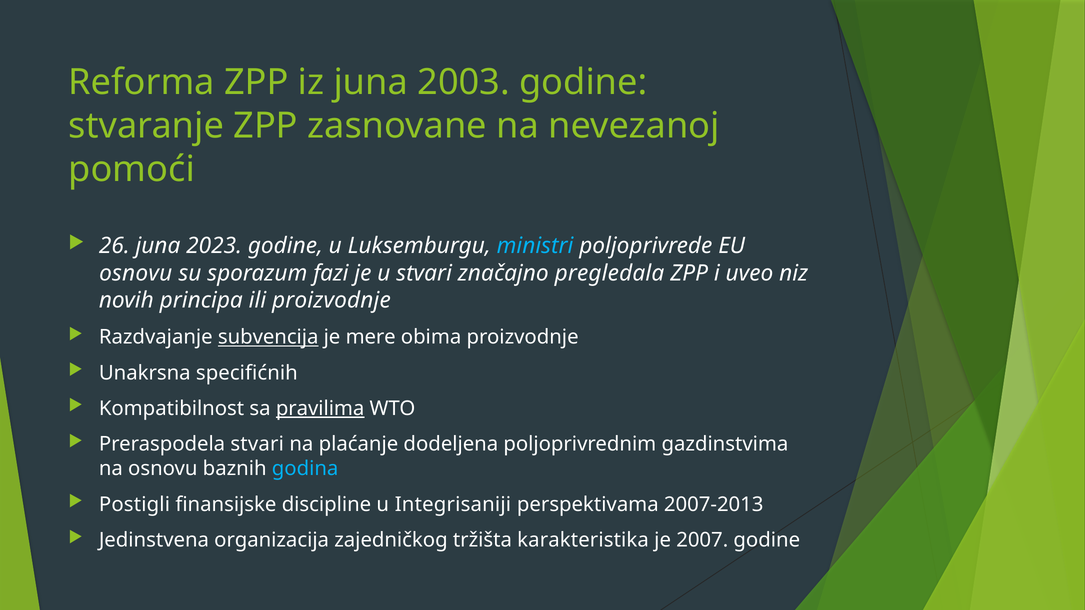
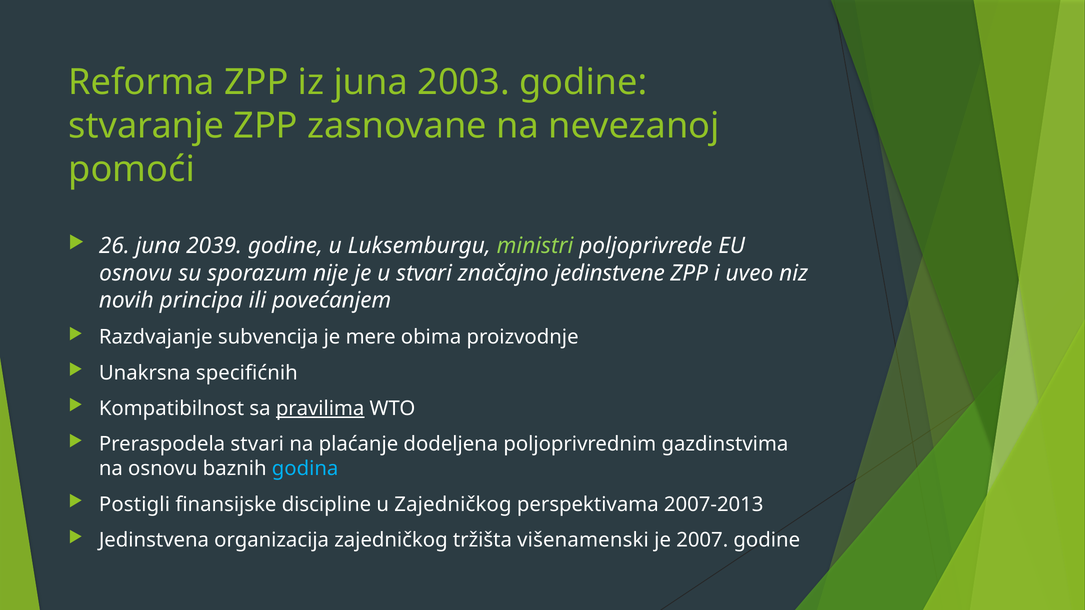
2023: 2023 -> 2039
ministri colour: light blue -> light green
fazi: fazi -> nije
pregledala: pregledala -> jedinstvene
ili proizvodnje: proizvodnje -> povećanjem
subvencija underline: present -> none
u Integrisaniji: Integrisaniji -> Zajedničkog
karakteristika: karakteristika -> višenamenski
